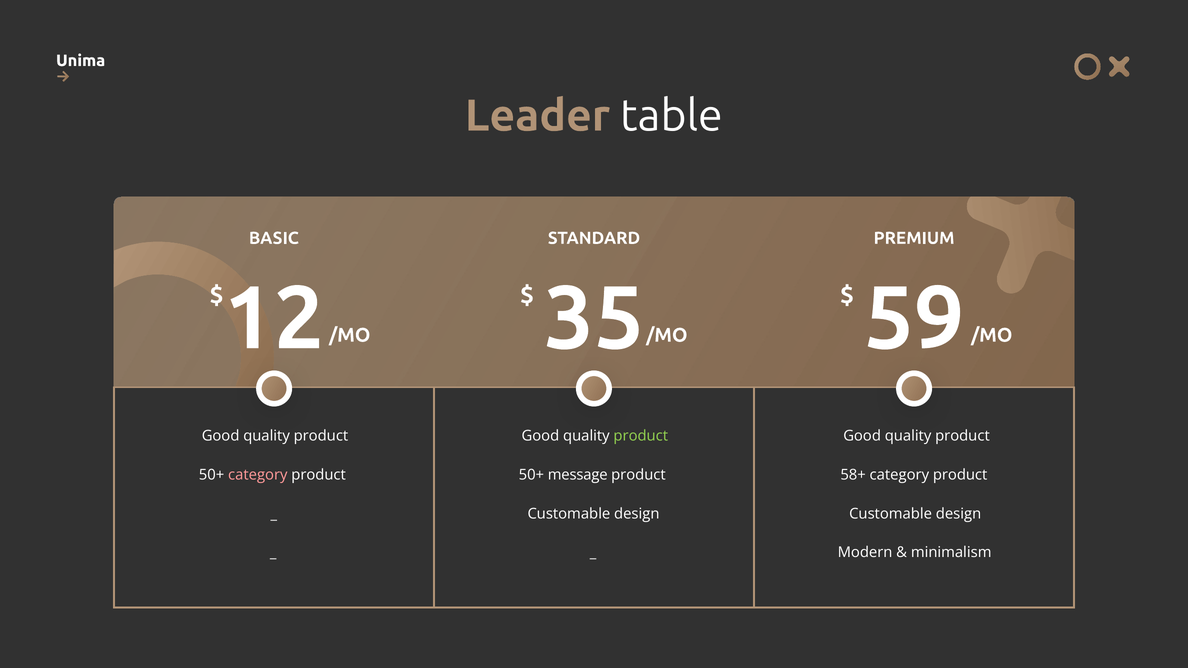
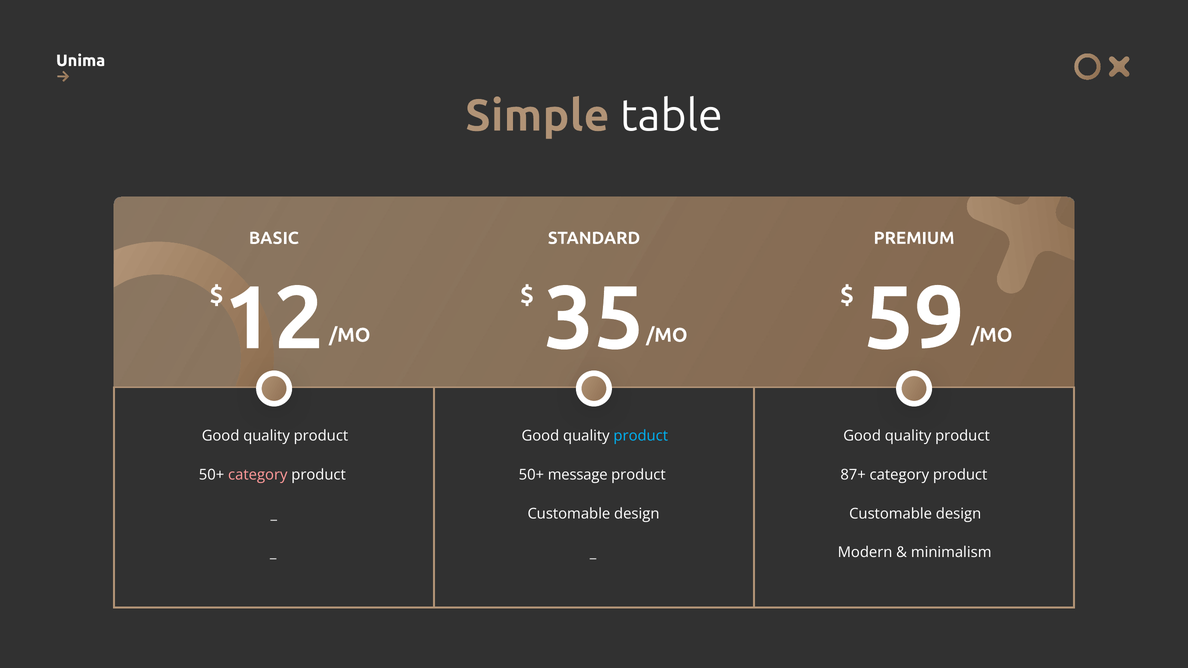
Leader: Leader -> Simple
product at (641, 436) colour: light green -> light blue
58+: 58+ -> 87+
